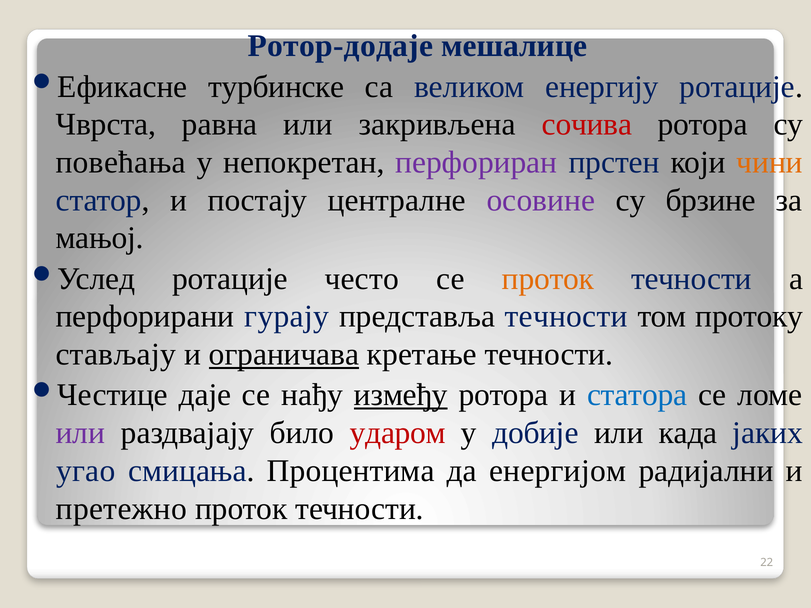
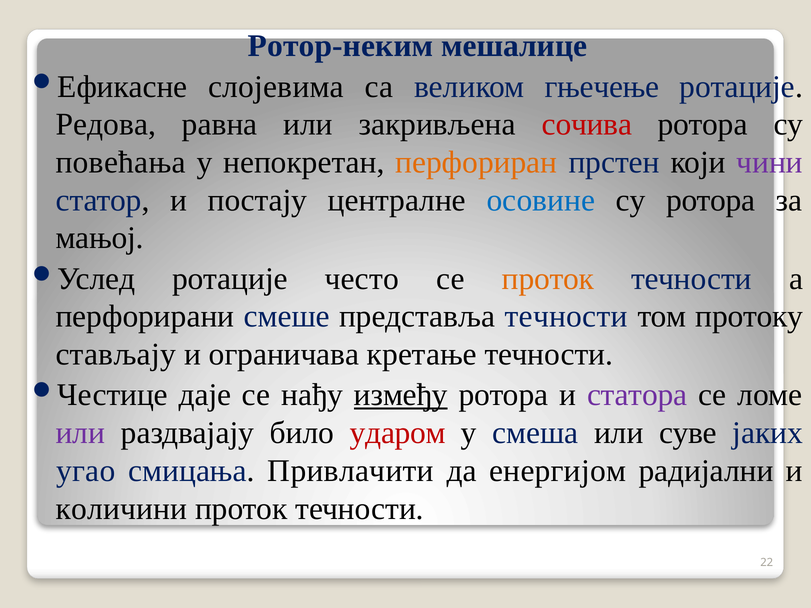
Ротор-додаје: Ротор-додаје -> Ротор-неким
турбинске: турбинске -> слојевима
енергију: енергију -> гњечење
Чврста: Чврста -> Редова
перфориран colour: purple -> orange
чини colour: orange -> purple
осовине colour: purple -> blue
су брзине: брзине -> ротора
гурају: гурају -> смеше
ограничава underline: present -> none
статора colour: blue -> purple
добије: добије -> смеша
када: када -> суве
Процентима: Процентима -> Привлачити
претежно: претежно -> количини
